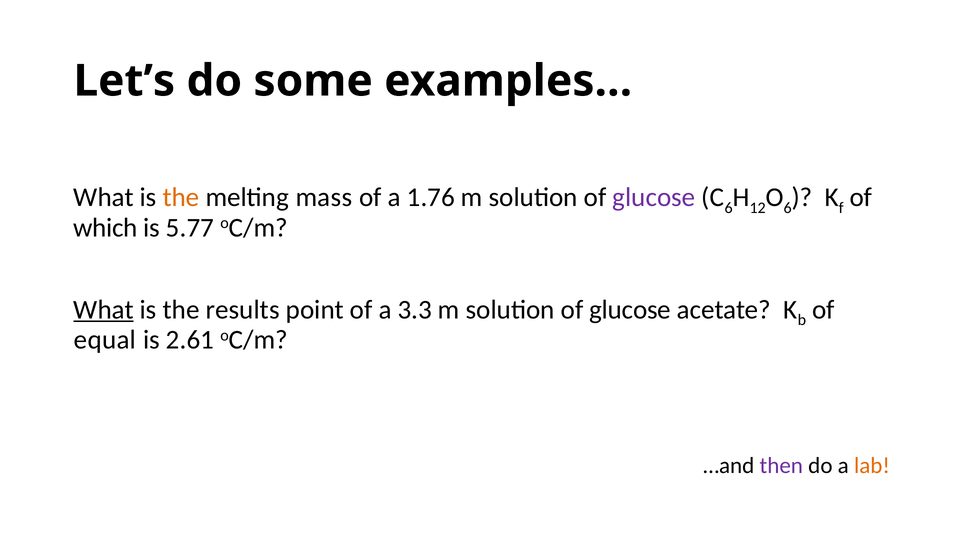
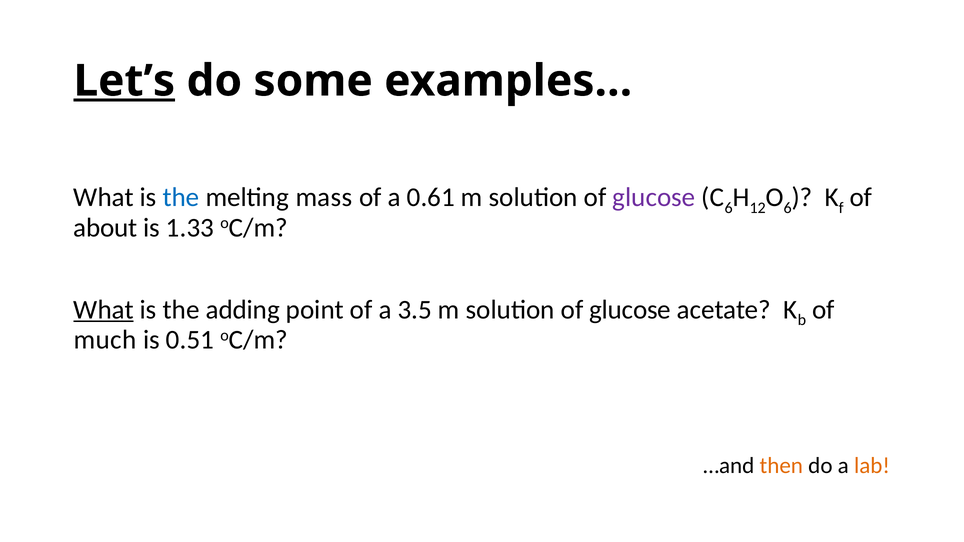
Let’s underline: none -> present
the at (181, 198) colour: orange -> blue
1.76: 1.76 -> 0.61
which: which -> about
5.77: 5.77 -> 1.33
results: results -> adding
3.3: 3.3 -> 3.5
equal: equal -> much
2.61: 2.61 -> 0.51
then colour: purple -> orange
